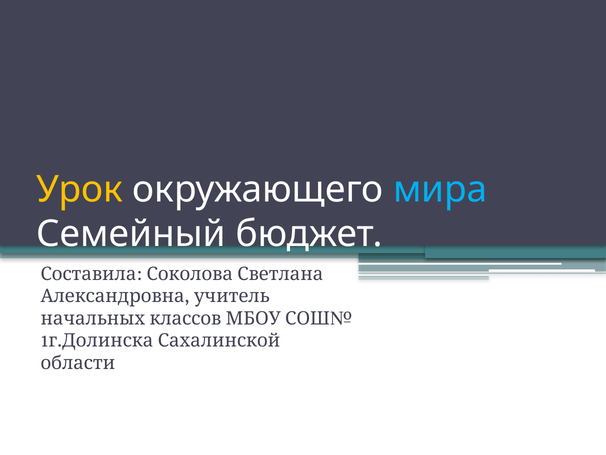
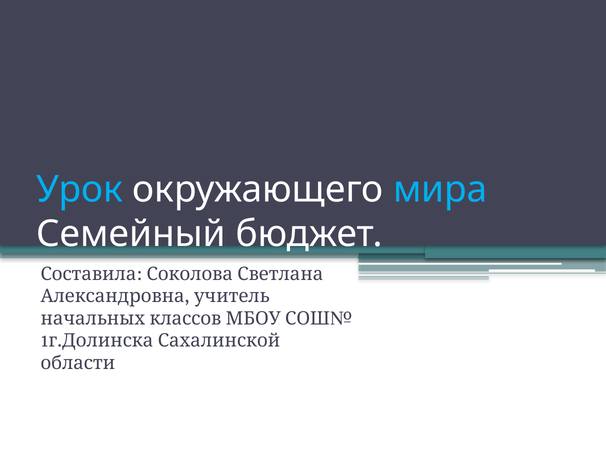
Урок colour: yellow -> light blue
